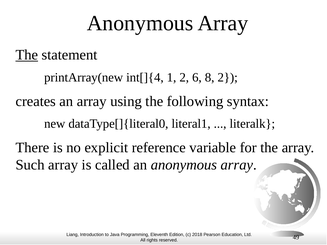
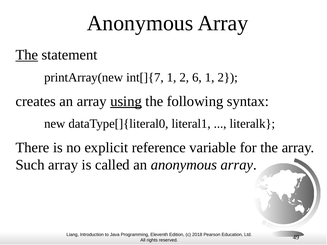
int[]{4: int[]{4 -> int[]{7
6 8: 8 -> 1
using underline: none -> present
